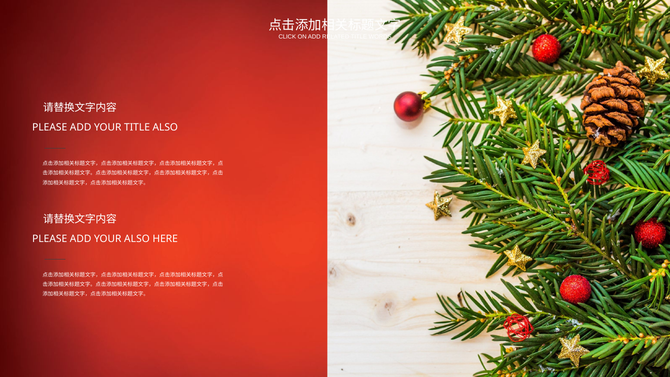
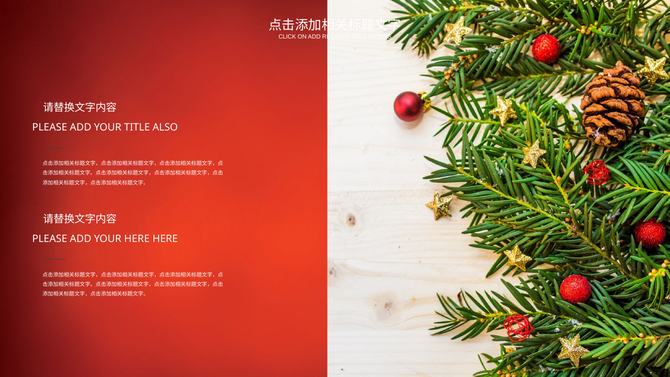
YOUR ALSO: ALSO -> HERE
